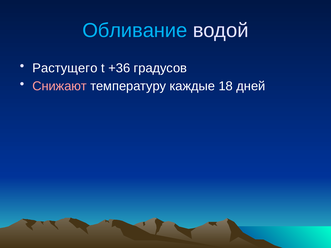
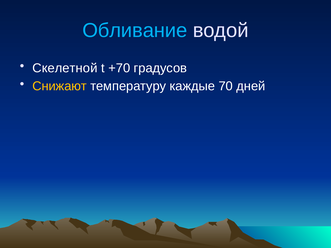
Растущего: Растущего -> Скелетной
+36: +36 -> +70
Снижают colour: pink -> yellow
18: 18 -> 70
